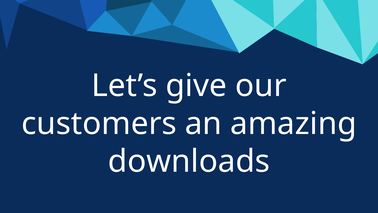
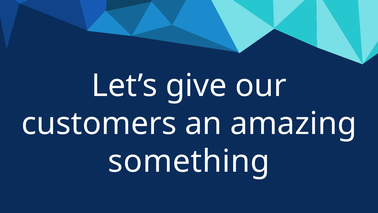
downloads: downloads -> something
